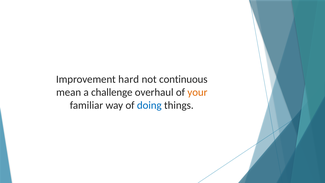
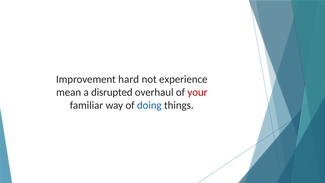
continuous: continuous -> experience
challenge: challenge -> disrupted
your colour: orange -> red
